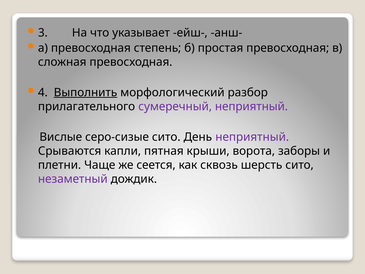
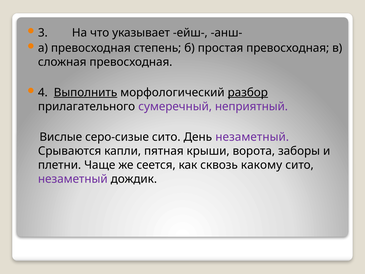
разбор underline: none -> present
День неприятный: неприятный -> незаметный
шерсть: шерсть -> какому
